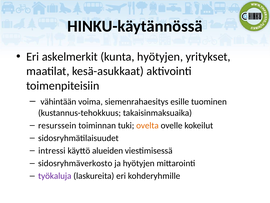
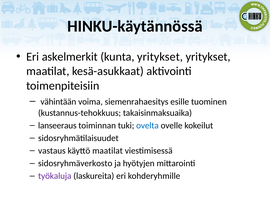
kunta hyötyjen: hyötyjen -> yritykset
resurssein: resurssein -> lanseeraus
ovelta colour: orange -> blue
intressi: intressi -> vastaus
käyttö alueiden: alueiden -> maatilat
